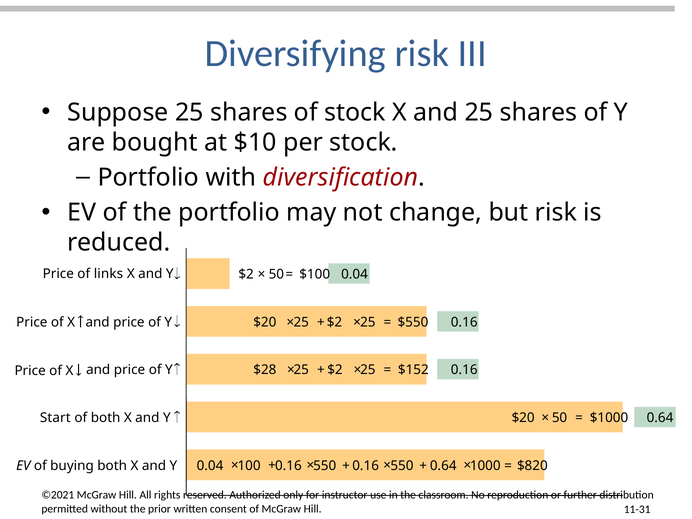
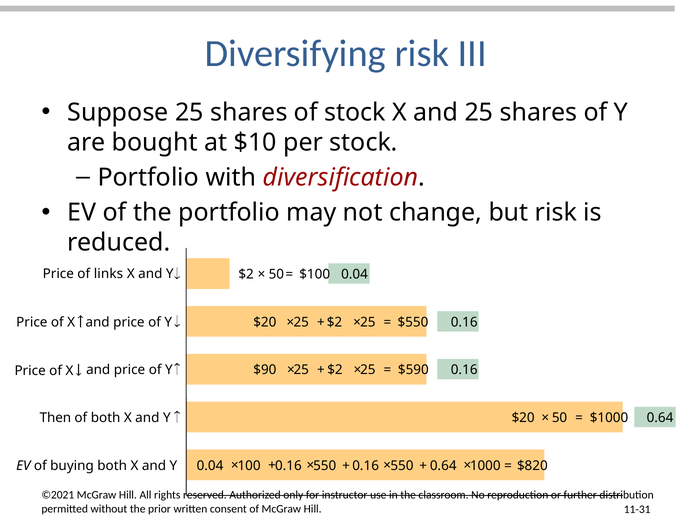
$28: $28 -> $90
$152: $152 -> $590
Start: Start -> Then
